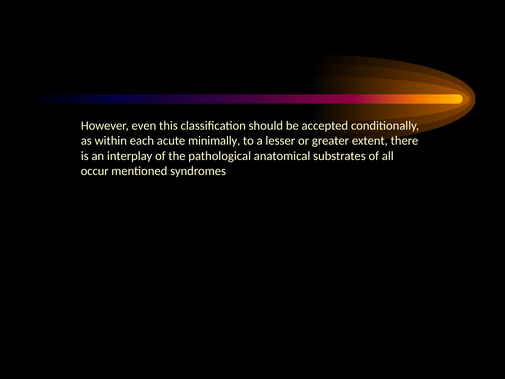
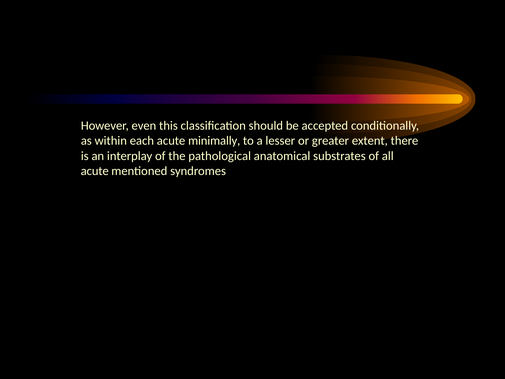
occur at (95, 171): occur -> acute
